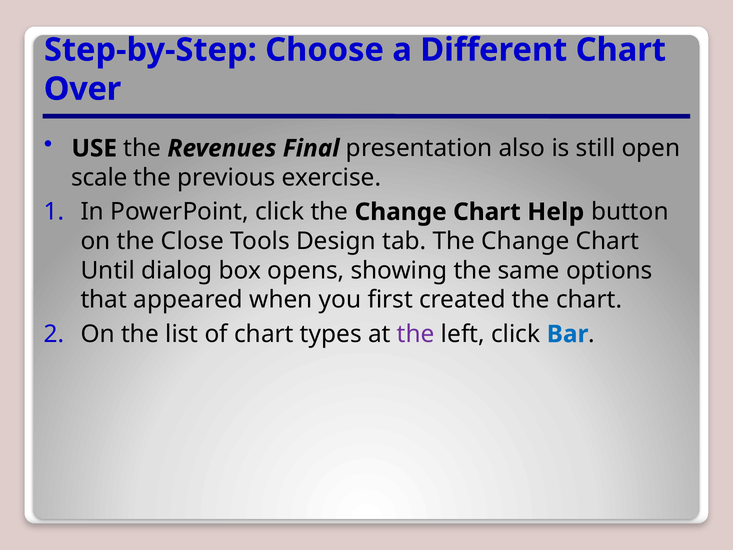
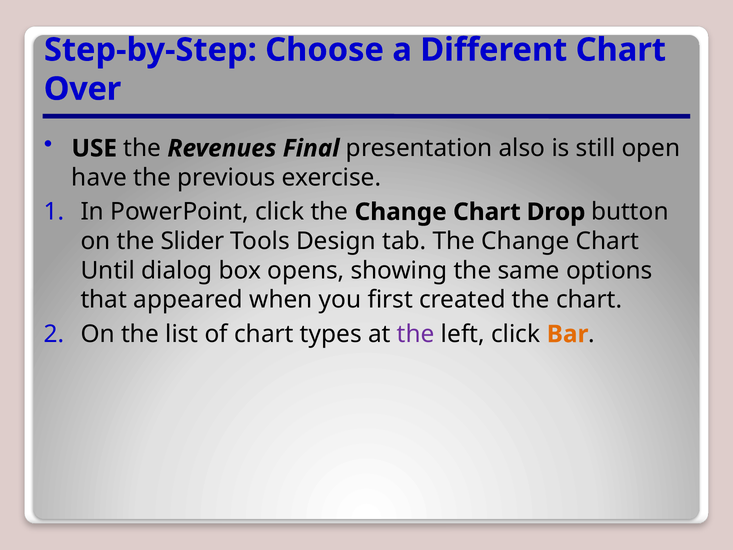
scale: scale -> have
Help: Help -> Drop
Close: Close -> Slider
Bar colour: blue -> orange
